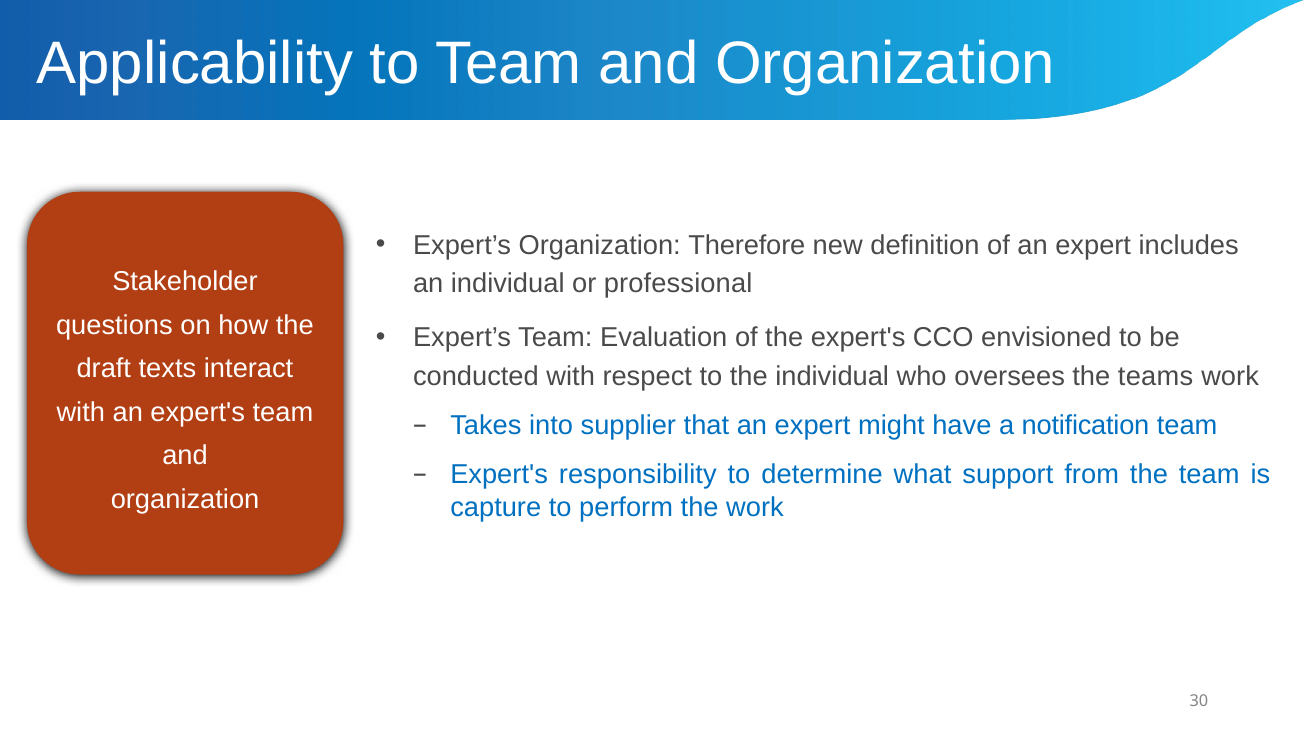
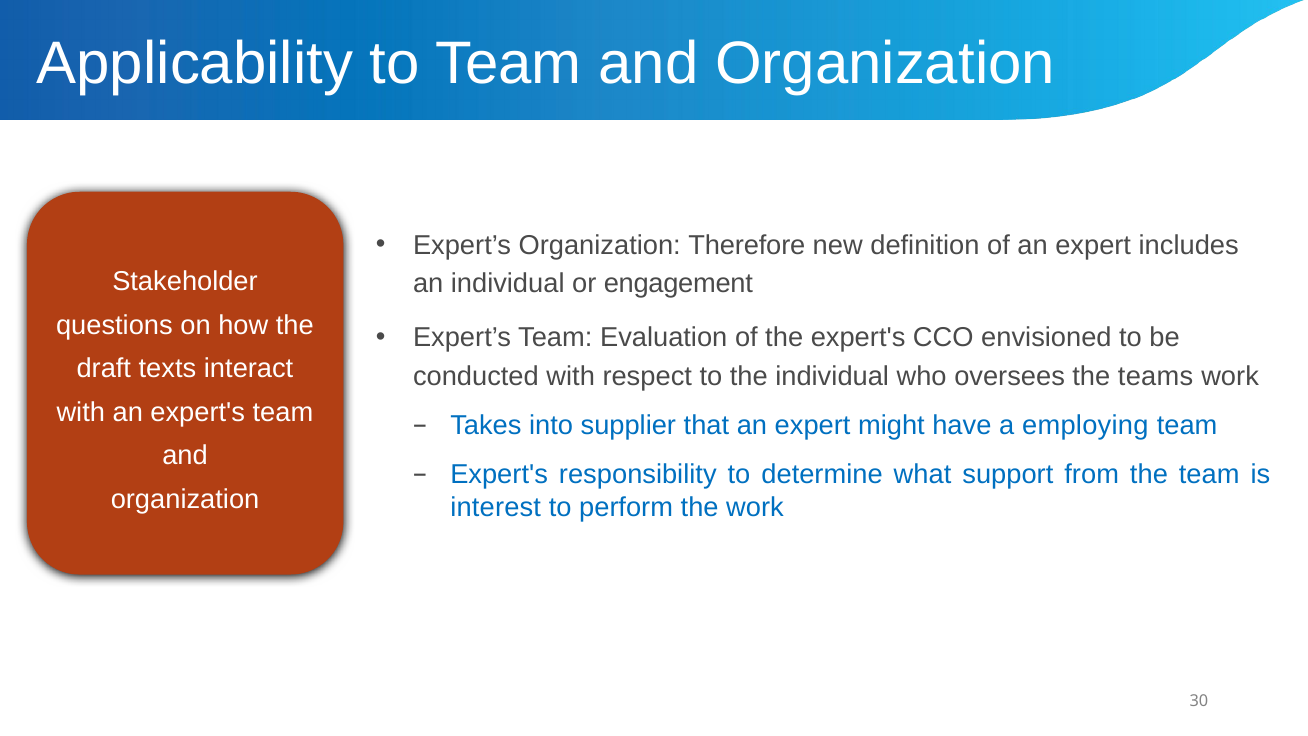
professional: professional -> engagement
notification: notification -> employing
capture: capture -> interest
